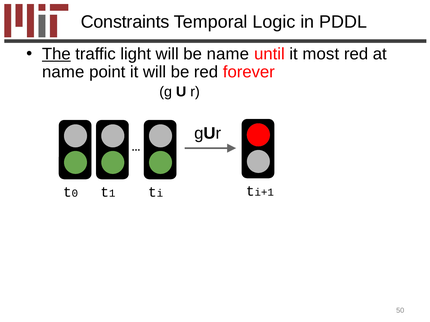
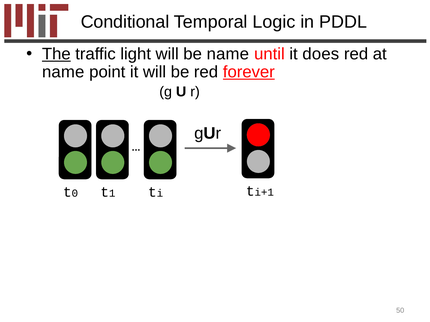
Constraints: Constraints -> Conditional
most: most -> does
forever underline: none -> present
